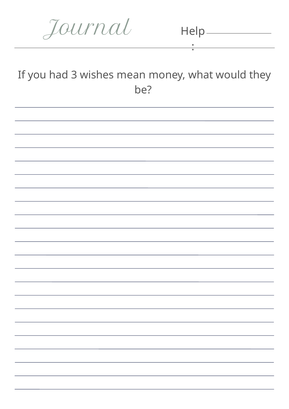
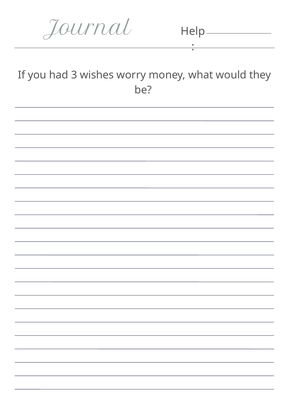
mean: mean -> worry
